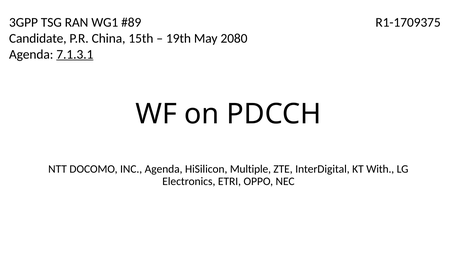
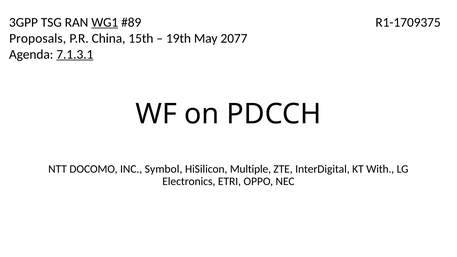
WG1 underline: none -> present
Candidate: Candidate -> Proposals
2080: 2080 -> 2077
INC Agenda: Agenda -> Symbol
